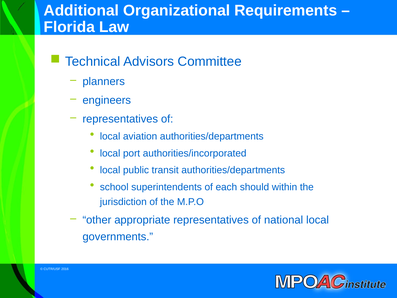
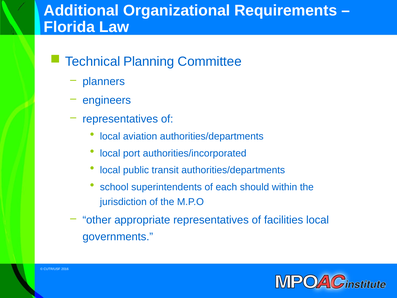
Advisors: Advisors -> Planning
national: national -> facilities
